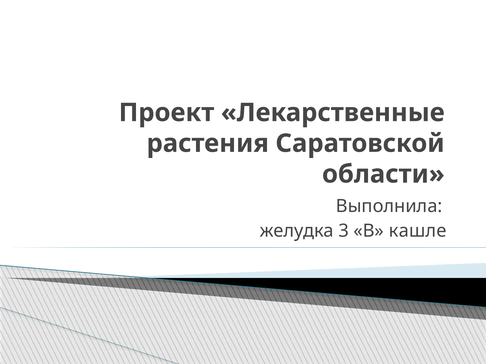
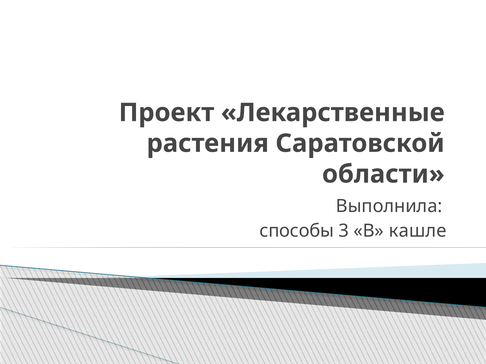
желудка: желудка -> способы
